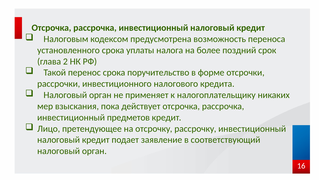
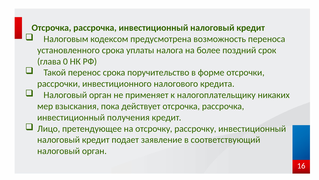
2: 2 -> 0
предметов: предметов -> получения
